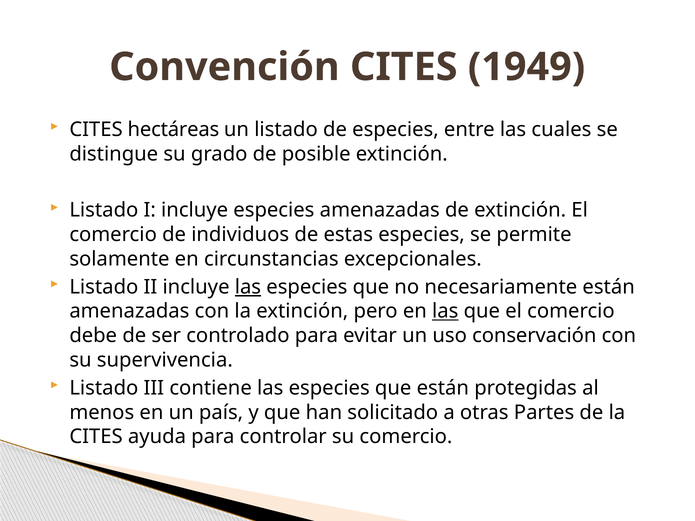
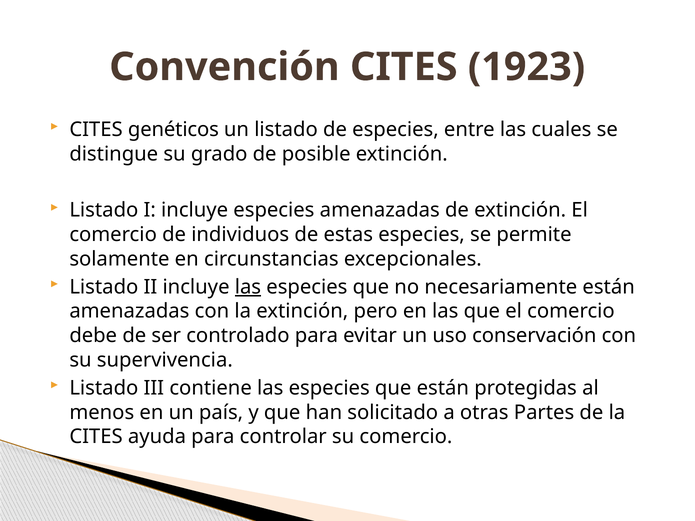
1949: 1949 -> 1923
hectáreas: hectáreas -> genéticos
las at (445, 311) underline: present -> none
